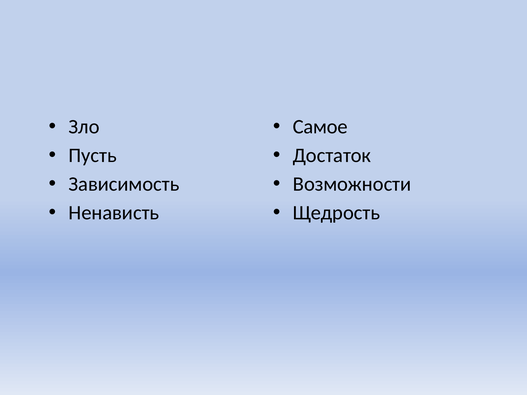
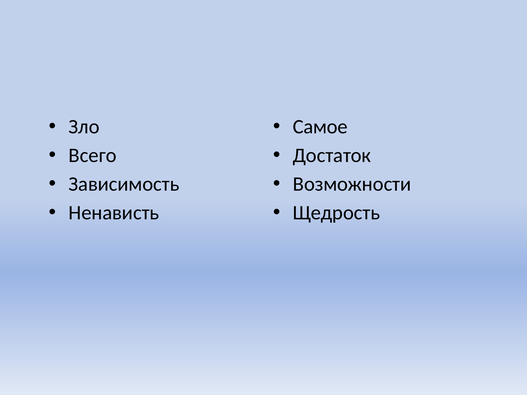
Пусть: Пусть -> Всего
